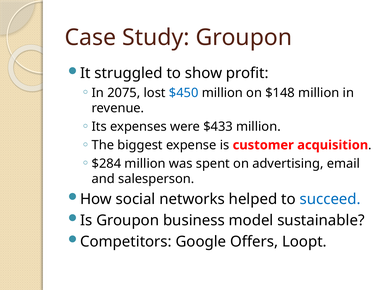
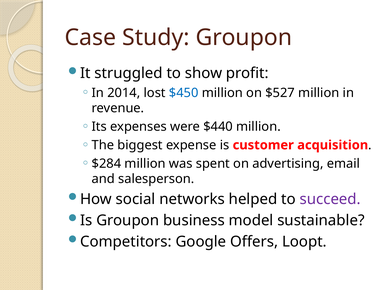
2075: 2075 -> 2014
$148: $148 -> $527
$433: $433 -> $440
succeed colour: blue -> purple
